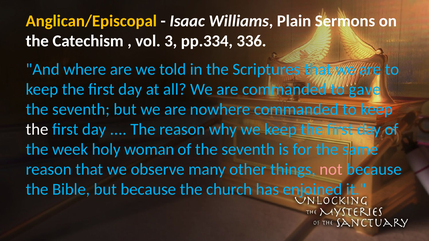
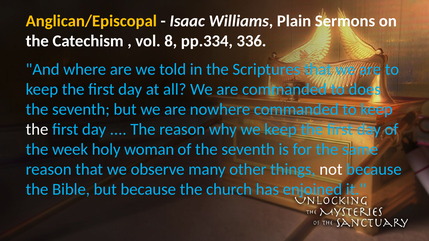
3: 3 -> 8
gave: gave -> does
not colour: pink -> white
